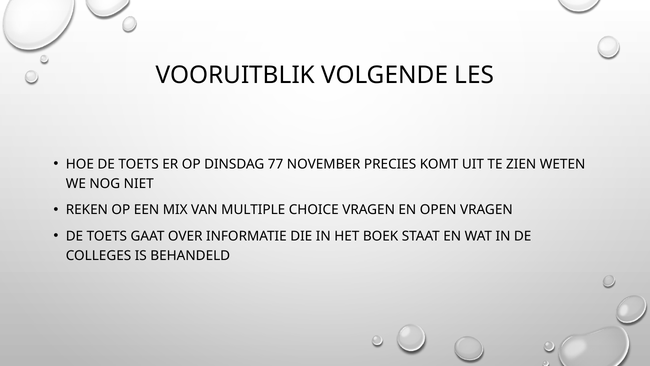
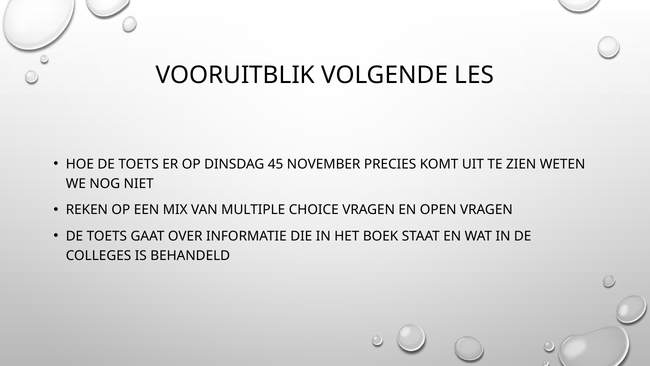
77: 77 -> 45
